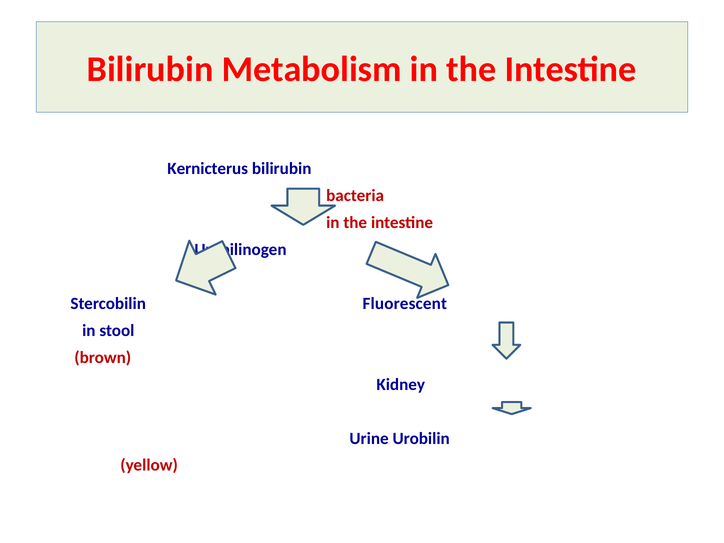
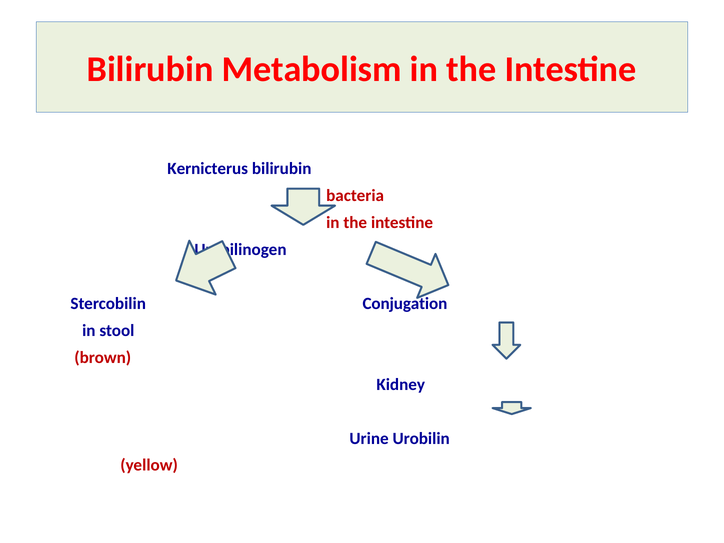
Fluorescent: Fluorescent -> Conjugation
